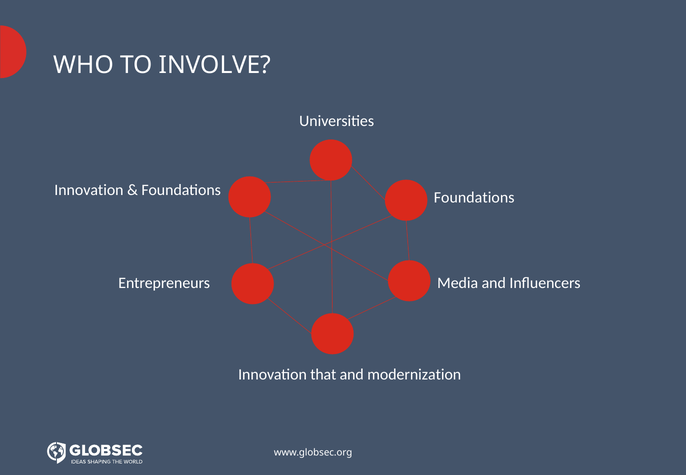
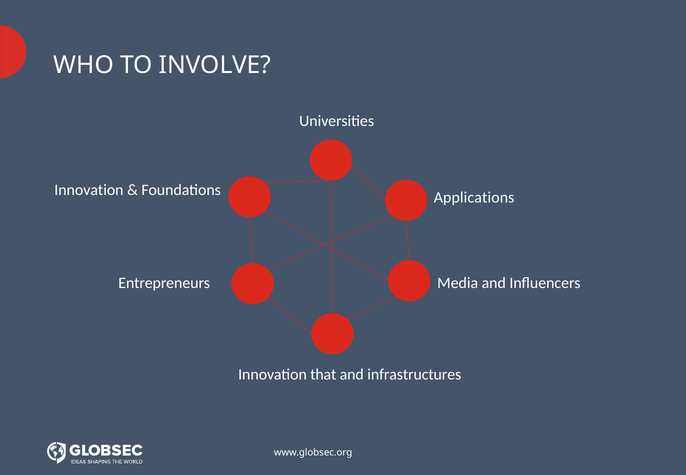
Foundations at (474, 198): Foundations -> Applications
modernization: modernization -> infrastructures
